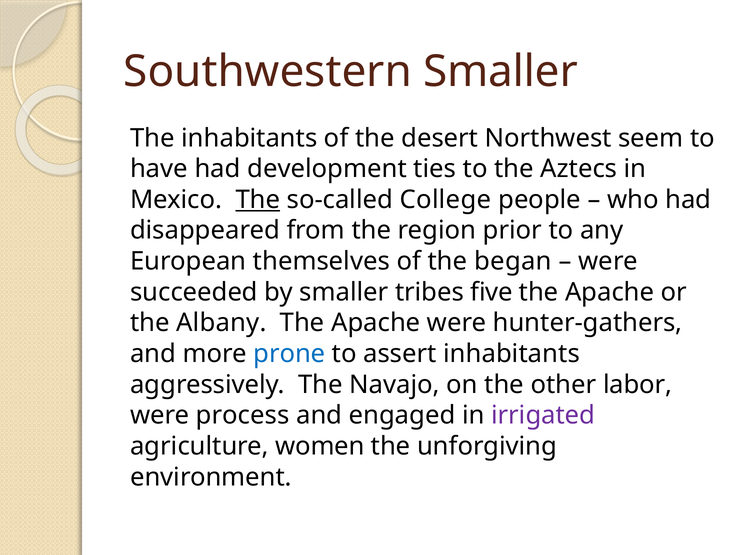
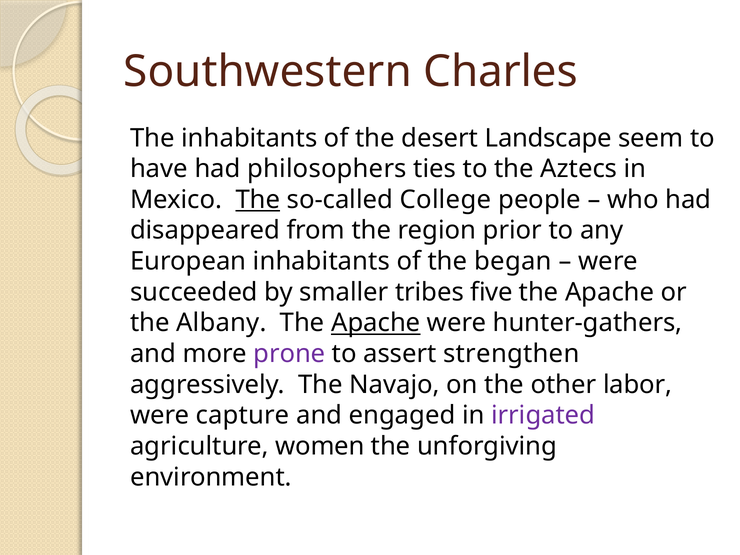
Southwestern Smaller: Smaller -> Charles
Northwest: Northwest -> Landscape
development: development -> philosophers
European themselves: themselves -> inhabitants
Apache at (376, 323) underline: none -> present
prone colour: blue -> purple
assert inhabitants: inhabitants -> strengthen
process: process -> capture
